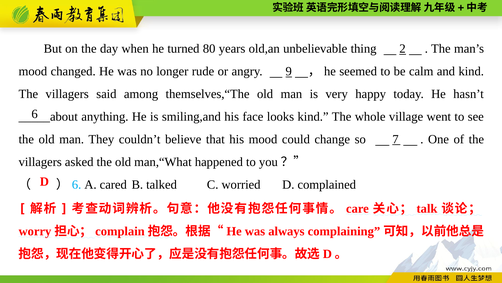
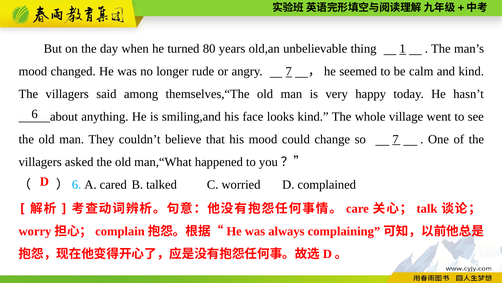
2: 2 -> 1
angry 9: 9 -> 7
